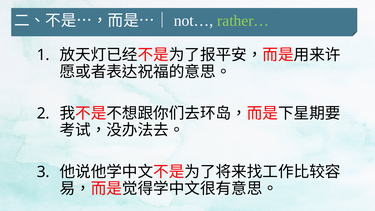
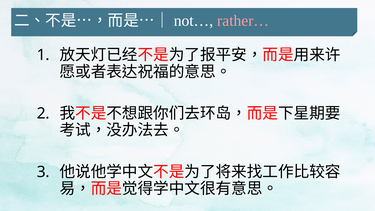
rather… colour: light green -> pink
